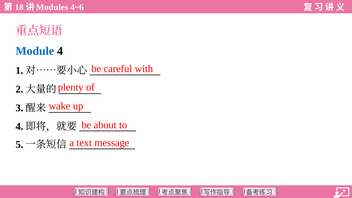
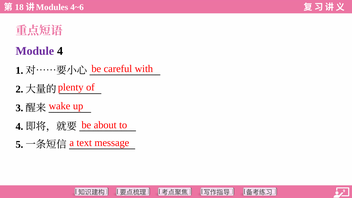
Module colour: blue -> purple
